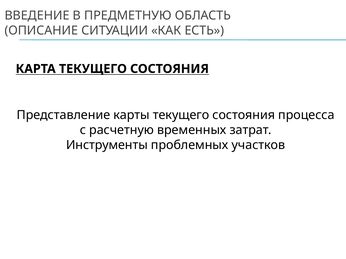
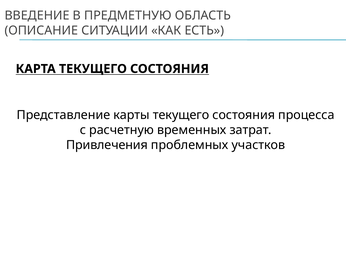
Инструменты: Инструменты -> Привлечения
